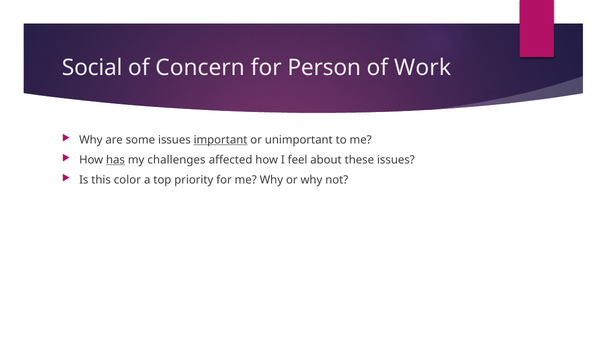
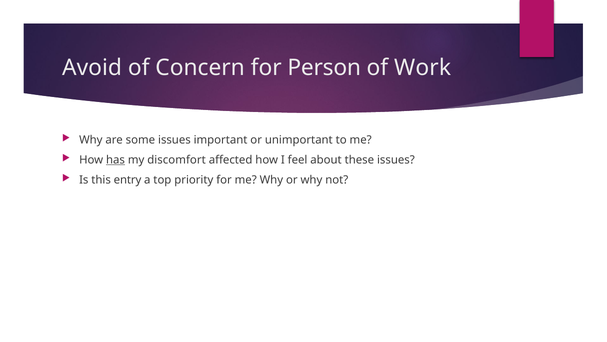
Social: Social -> Avoid
important underline: present -> none
challenges: challenges -> discomfort
color: color -> entry
